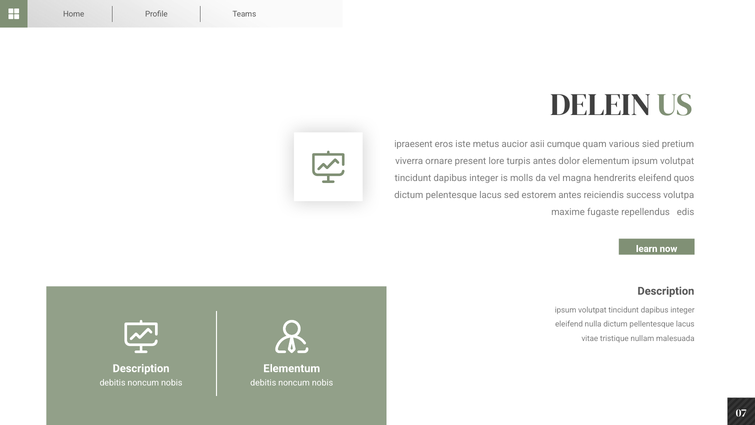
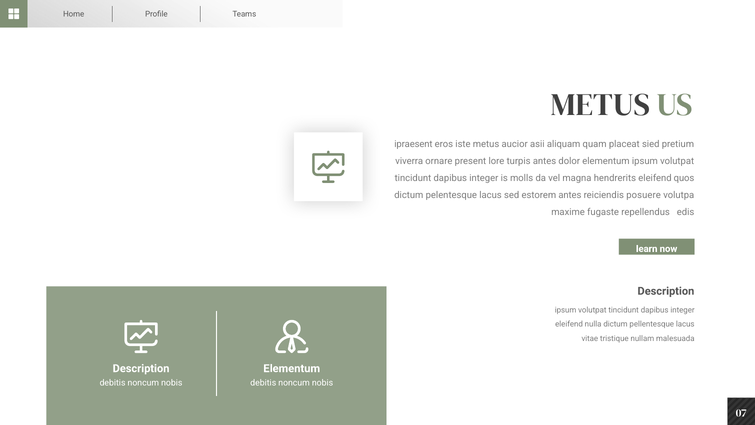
DELEIN at (601, 105): DELEIN -> METUS
cumque: cumque -> aliquam
various: various -> placeat
success: success -> posuere
